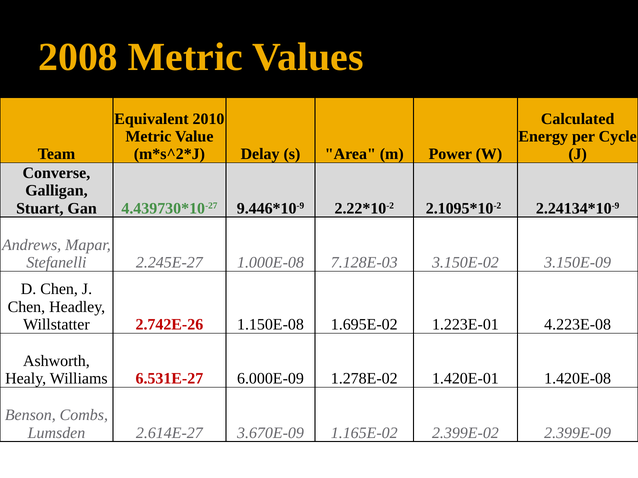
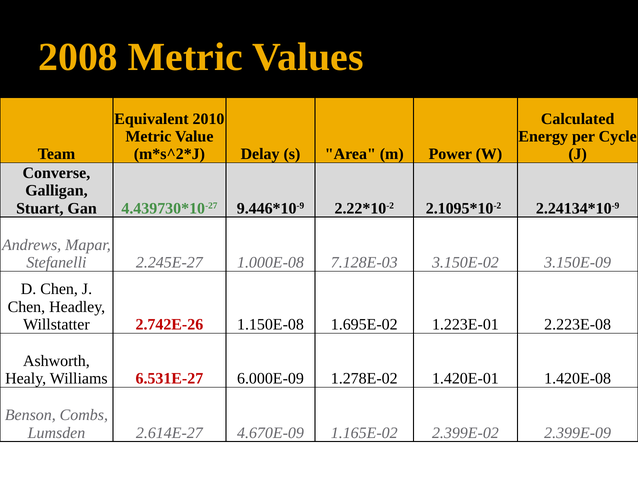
4.223E-08: 4.223E-08 -> 2.223E-08
3.670E-09: 3.670E-09 -> 4.670E-09
